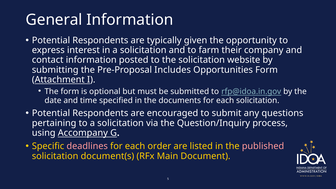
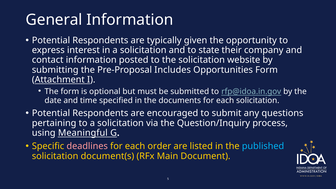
farm: farm -> state
Accompany: Accompany -> Meaningful
published colour: pink -> light blue
